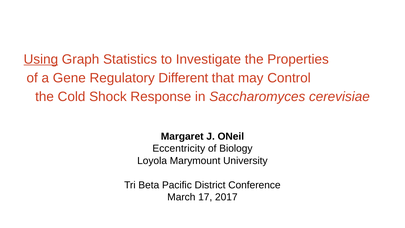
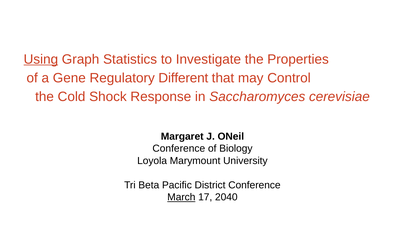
Eccentricity at (179, 149): Eccentricity -> Conference
March underline: none -> present
2017: 2017 -> 2040
